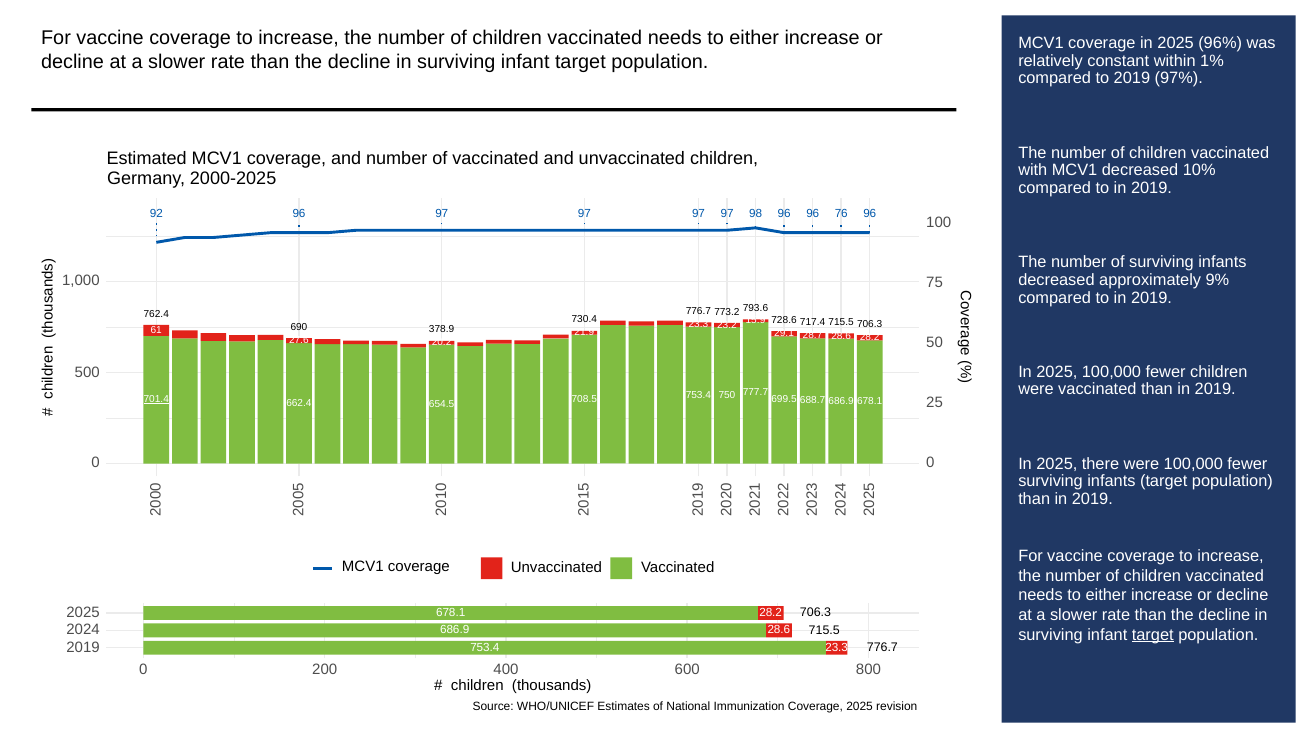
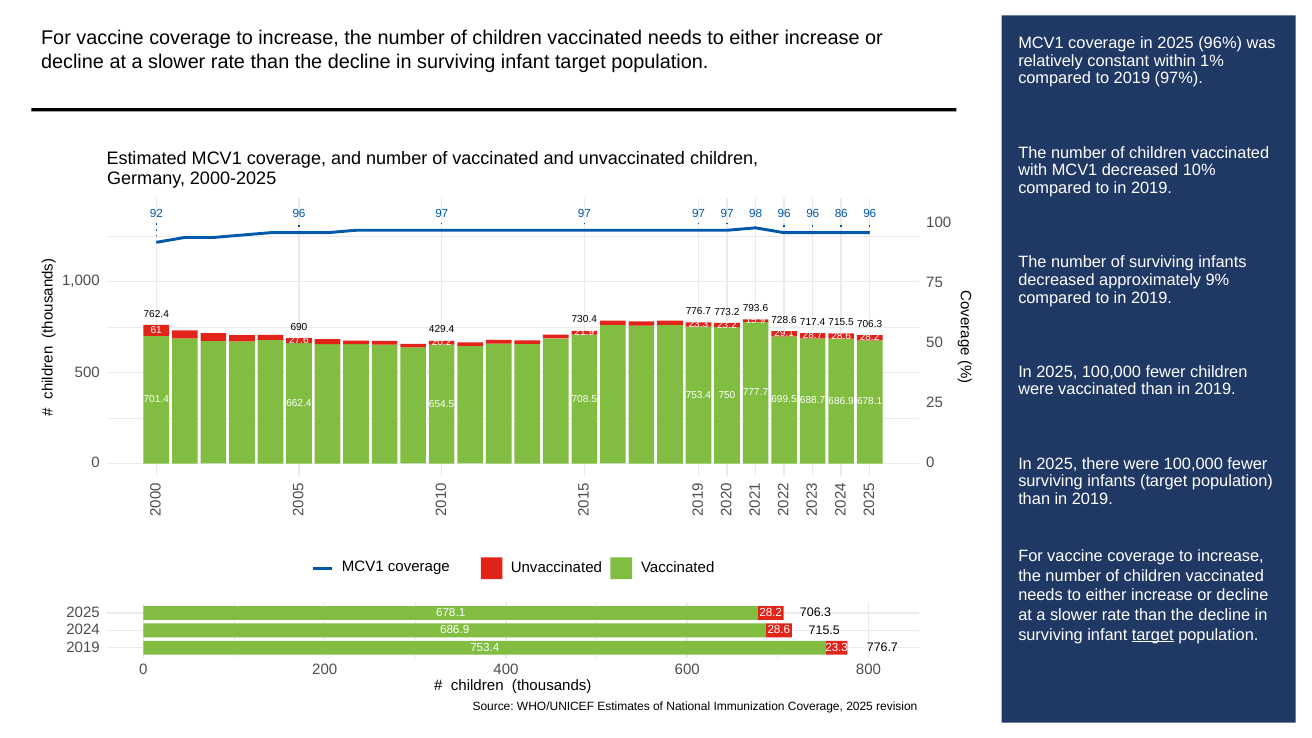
76: 76 -> 86
378.9: 378.9 -> 429.4
701.4 underline: present -> none
